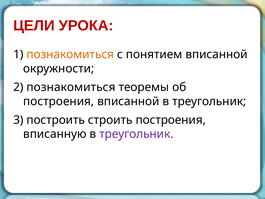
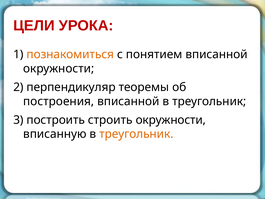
познакомиться at (71, 87): познакомиться -> перпендикуляр
строить построения: построения -> окружности
треугольник at (136, 134) colour: purple -> orange
